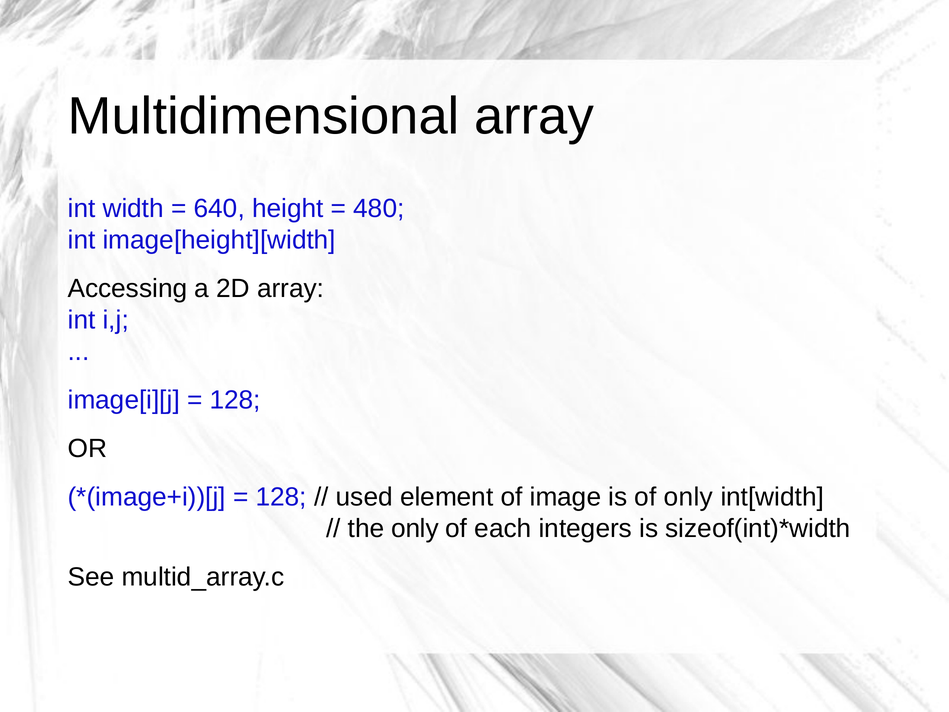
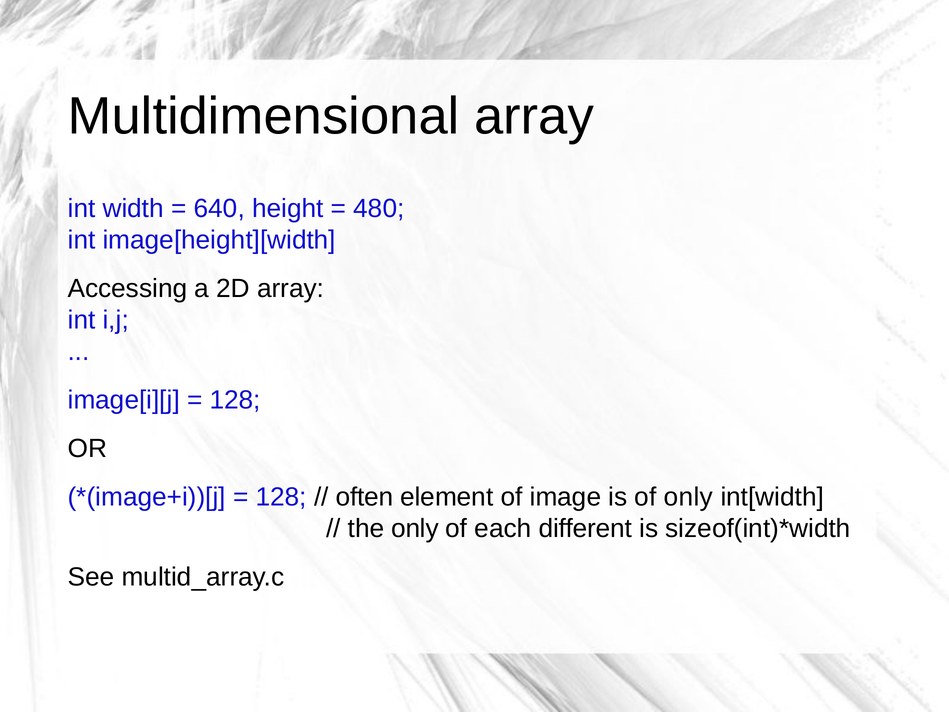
used: used -> often
integers: integers -> different
